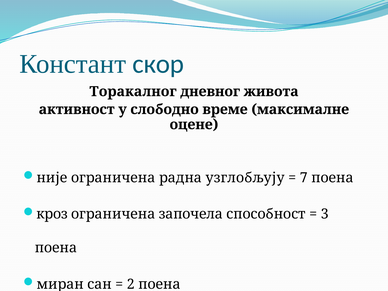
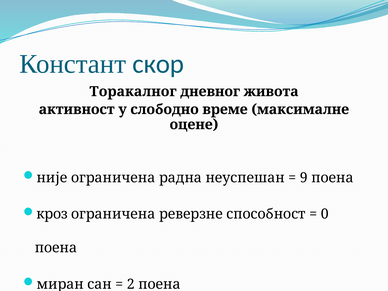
узглобљују: узглобљују -> неуспешан
7: 7 -> 9
започела: започела -> реверзне
3: 3 -> 0
